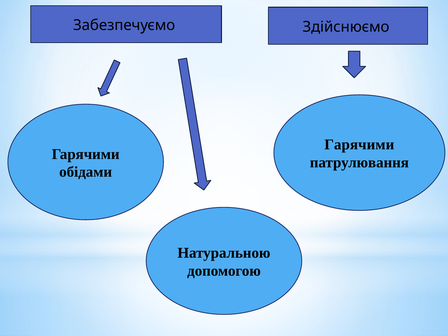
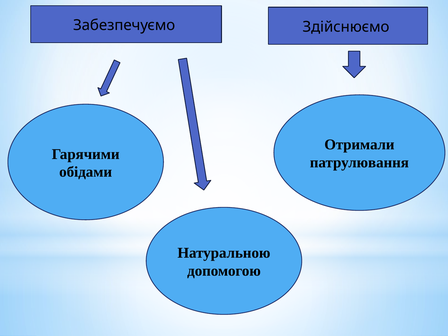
Гарячими at (359, 145): Гарячими -> Отримали
